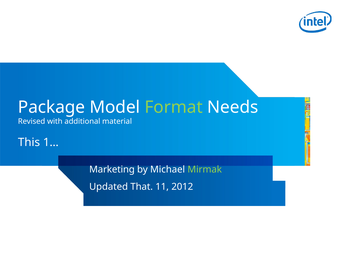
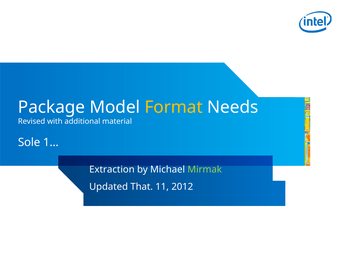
Format colour: light green -> yellow
This: This -> Sole
Marketing: Marketing -> Extraction
